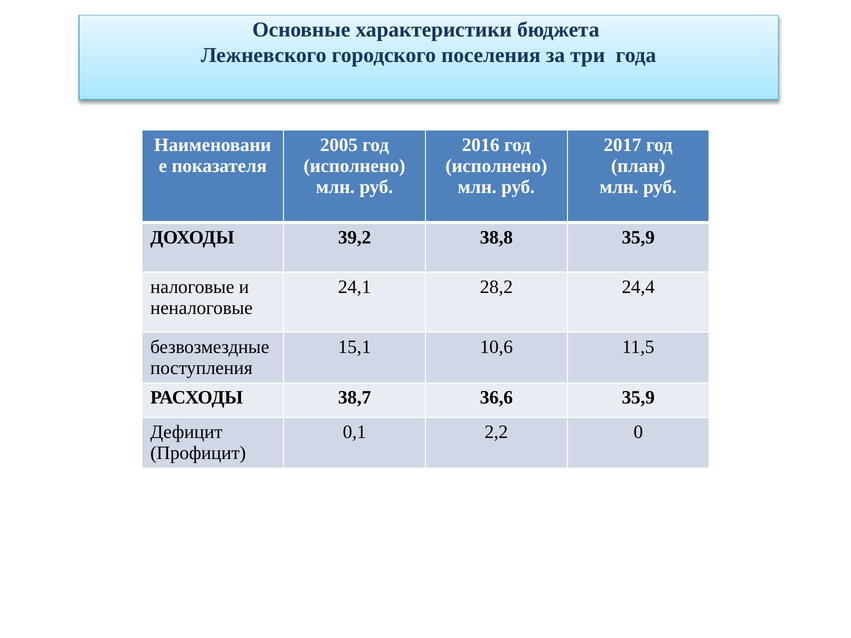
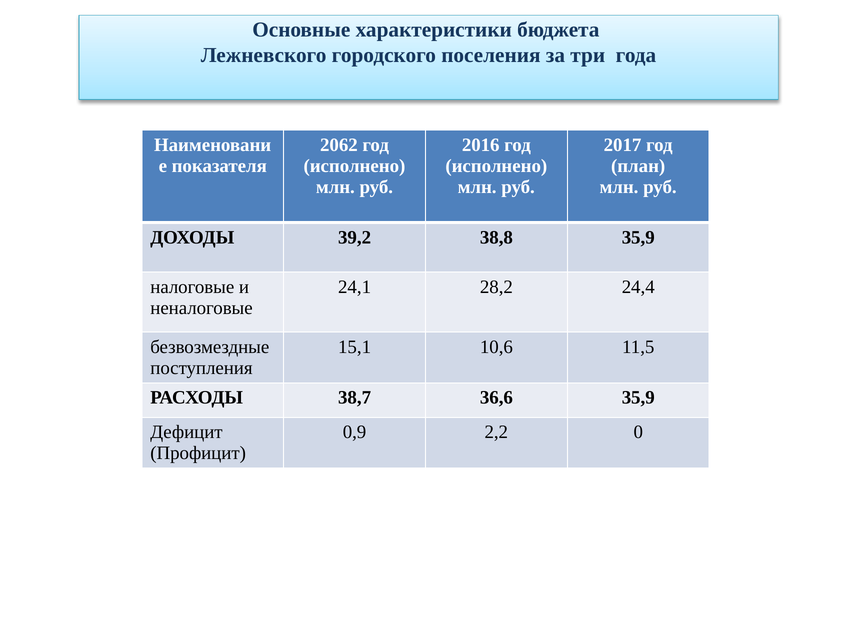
2005: 2005 -> 2062
0,1: 0,1 -> 0,9
